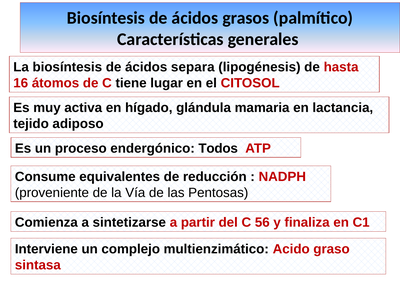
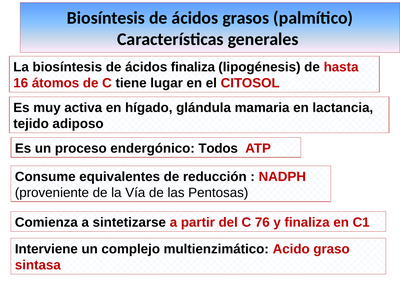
ácidos separa: separa -> finaliza
56: 56 -> 76
